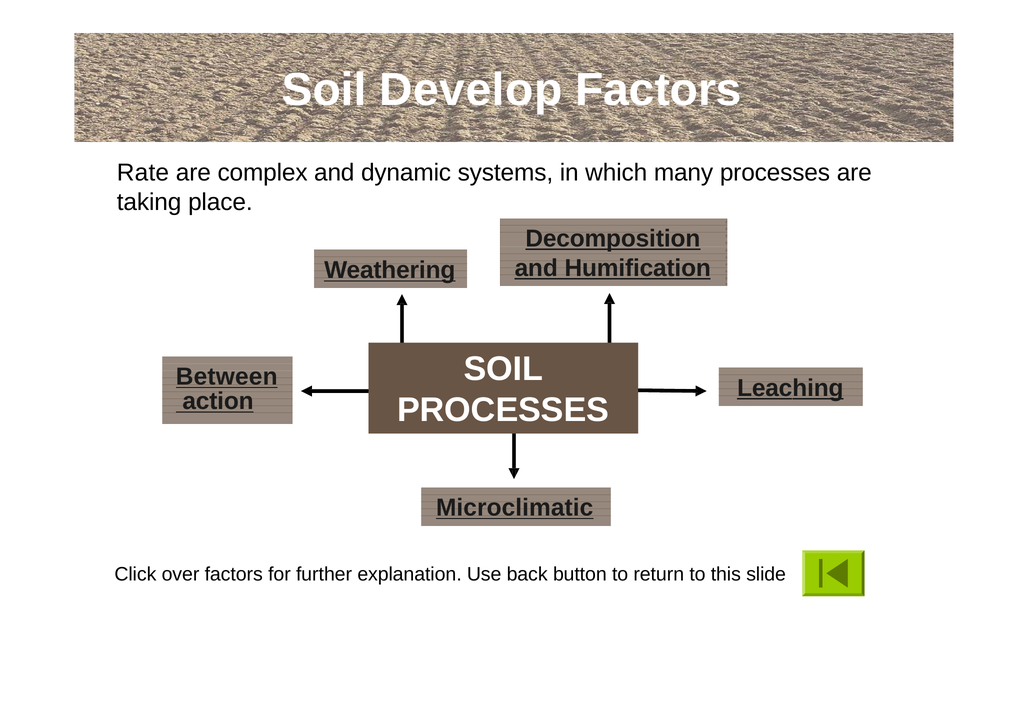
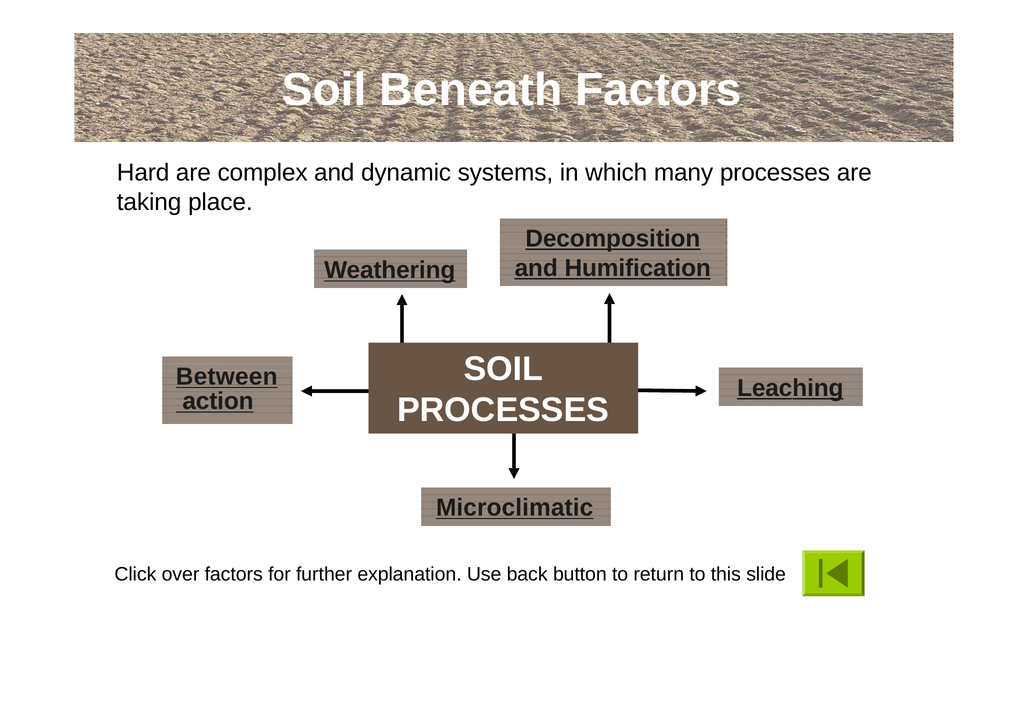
Develop: Develop -> Beneath
Rate: Rate -> Hard
